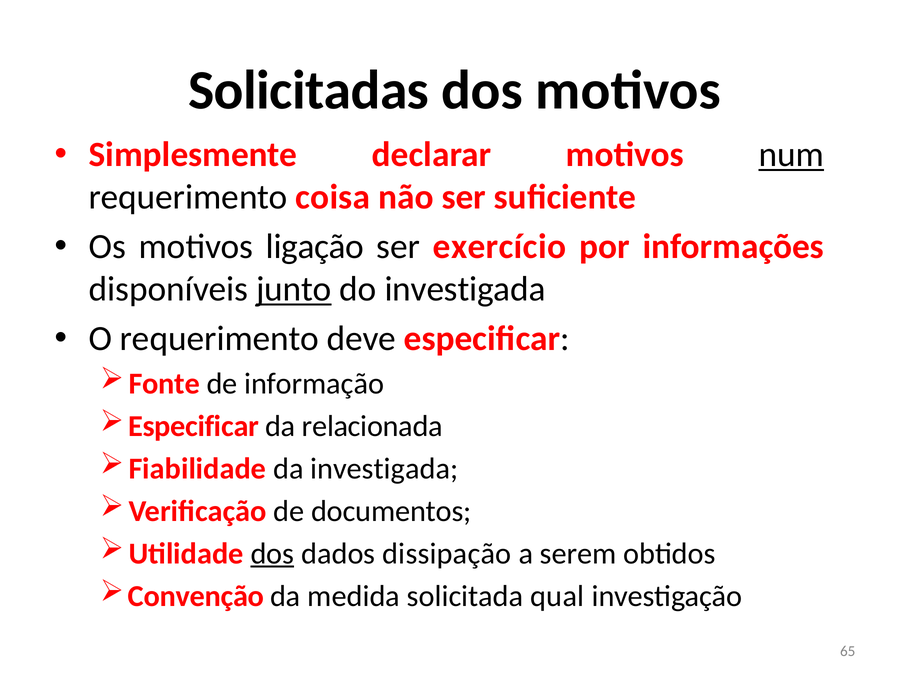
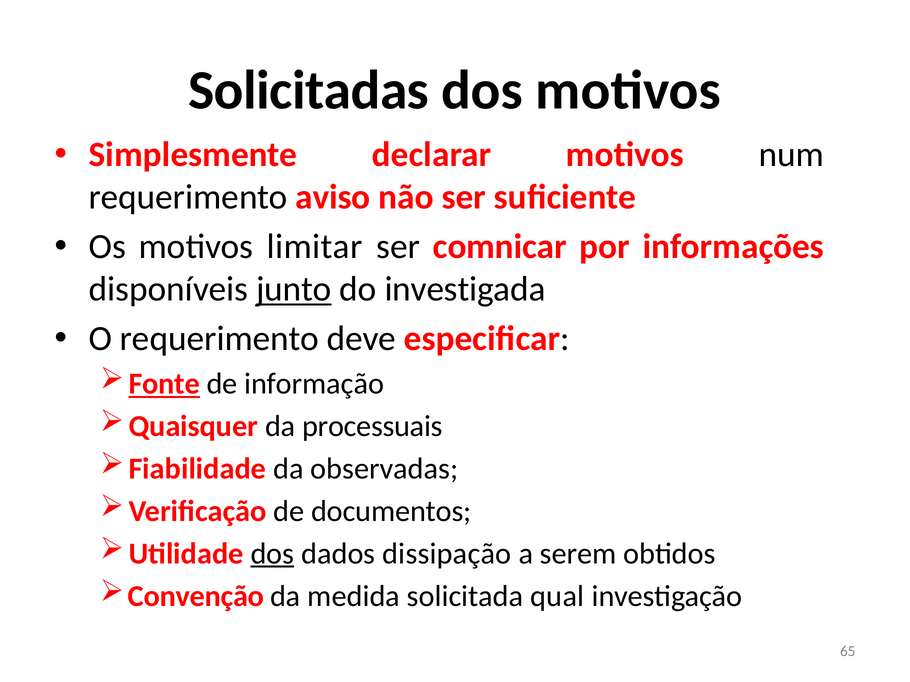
num underline: present -> none
coisa: coisa -> aviso
ligação: ligação -> limitar
exercício: exercício -> comnicar
Fonte underline: none -> present
Especificar at (193, 427): Especificar -> Quaisquer
relacionada: relacionada -> processuais
da investigada: investigada -> observadas
